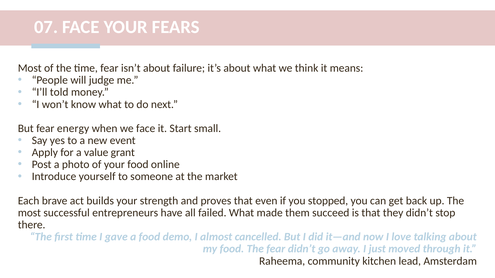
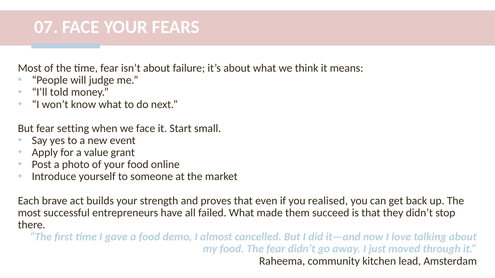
energy: energy -> setting
stopped: stopped -> realised
